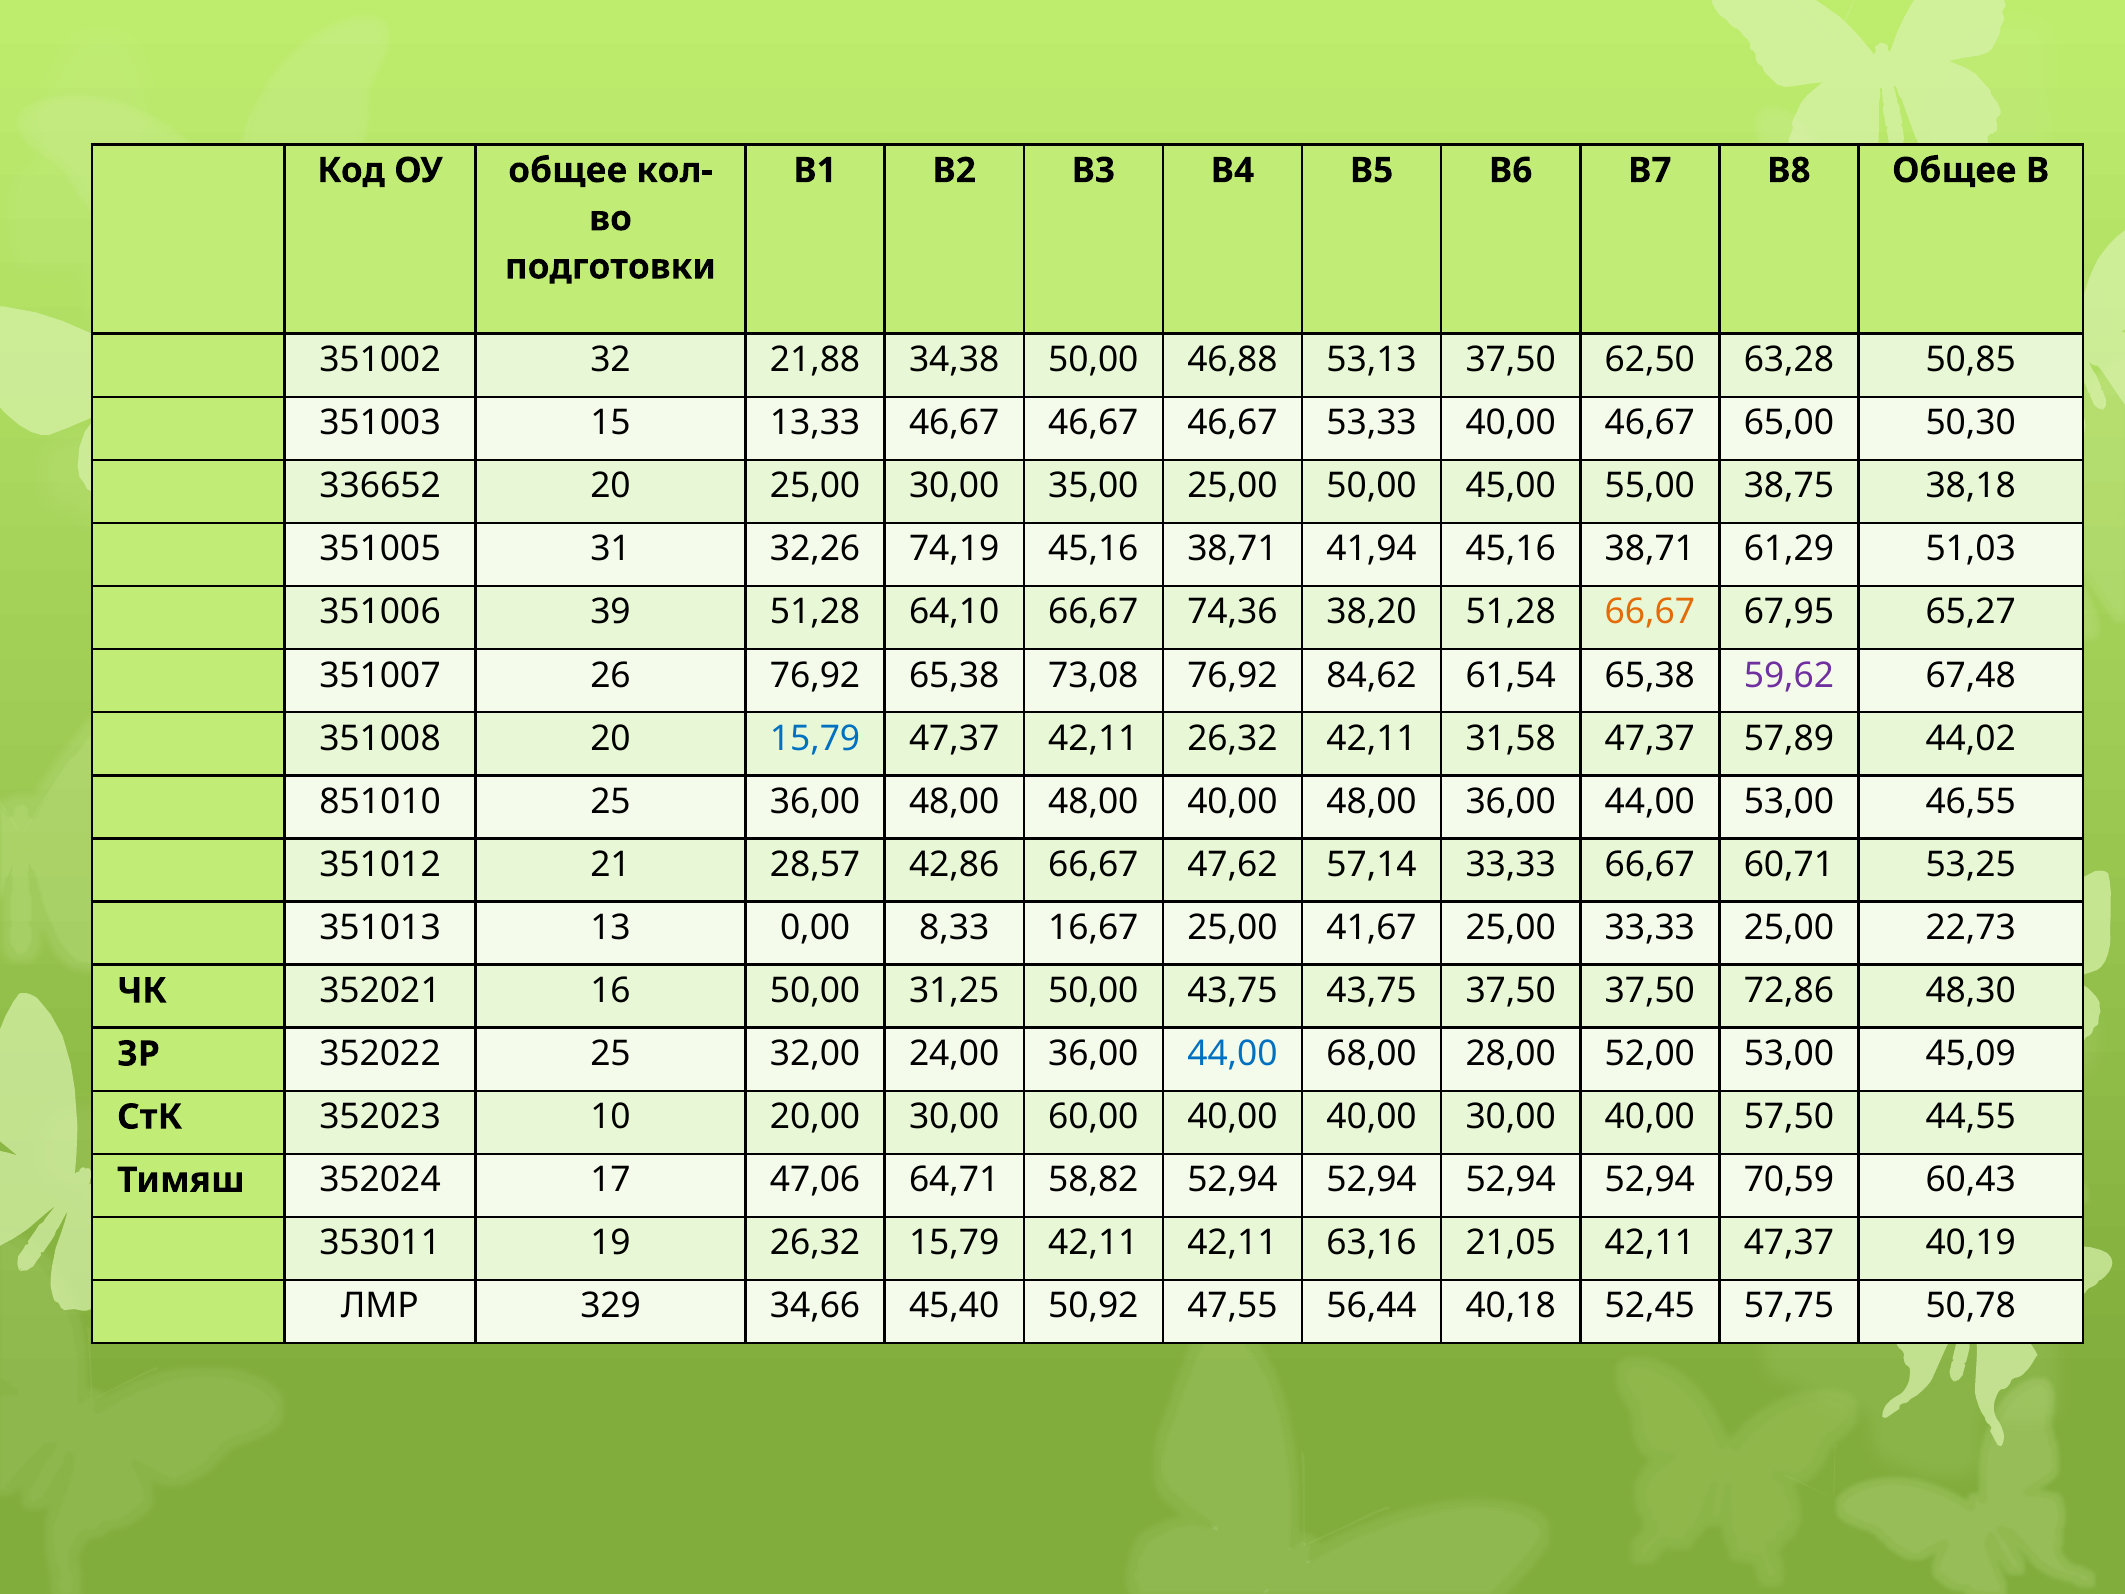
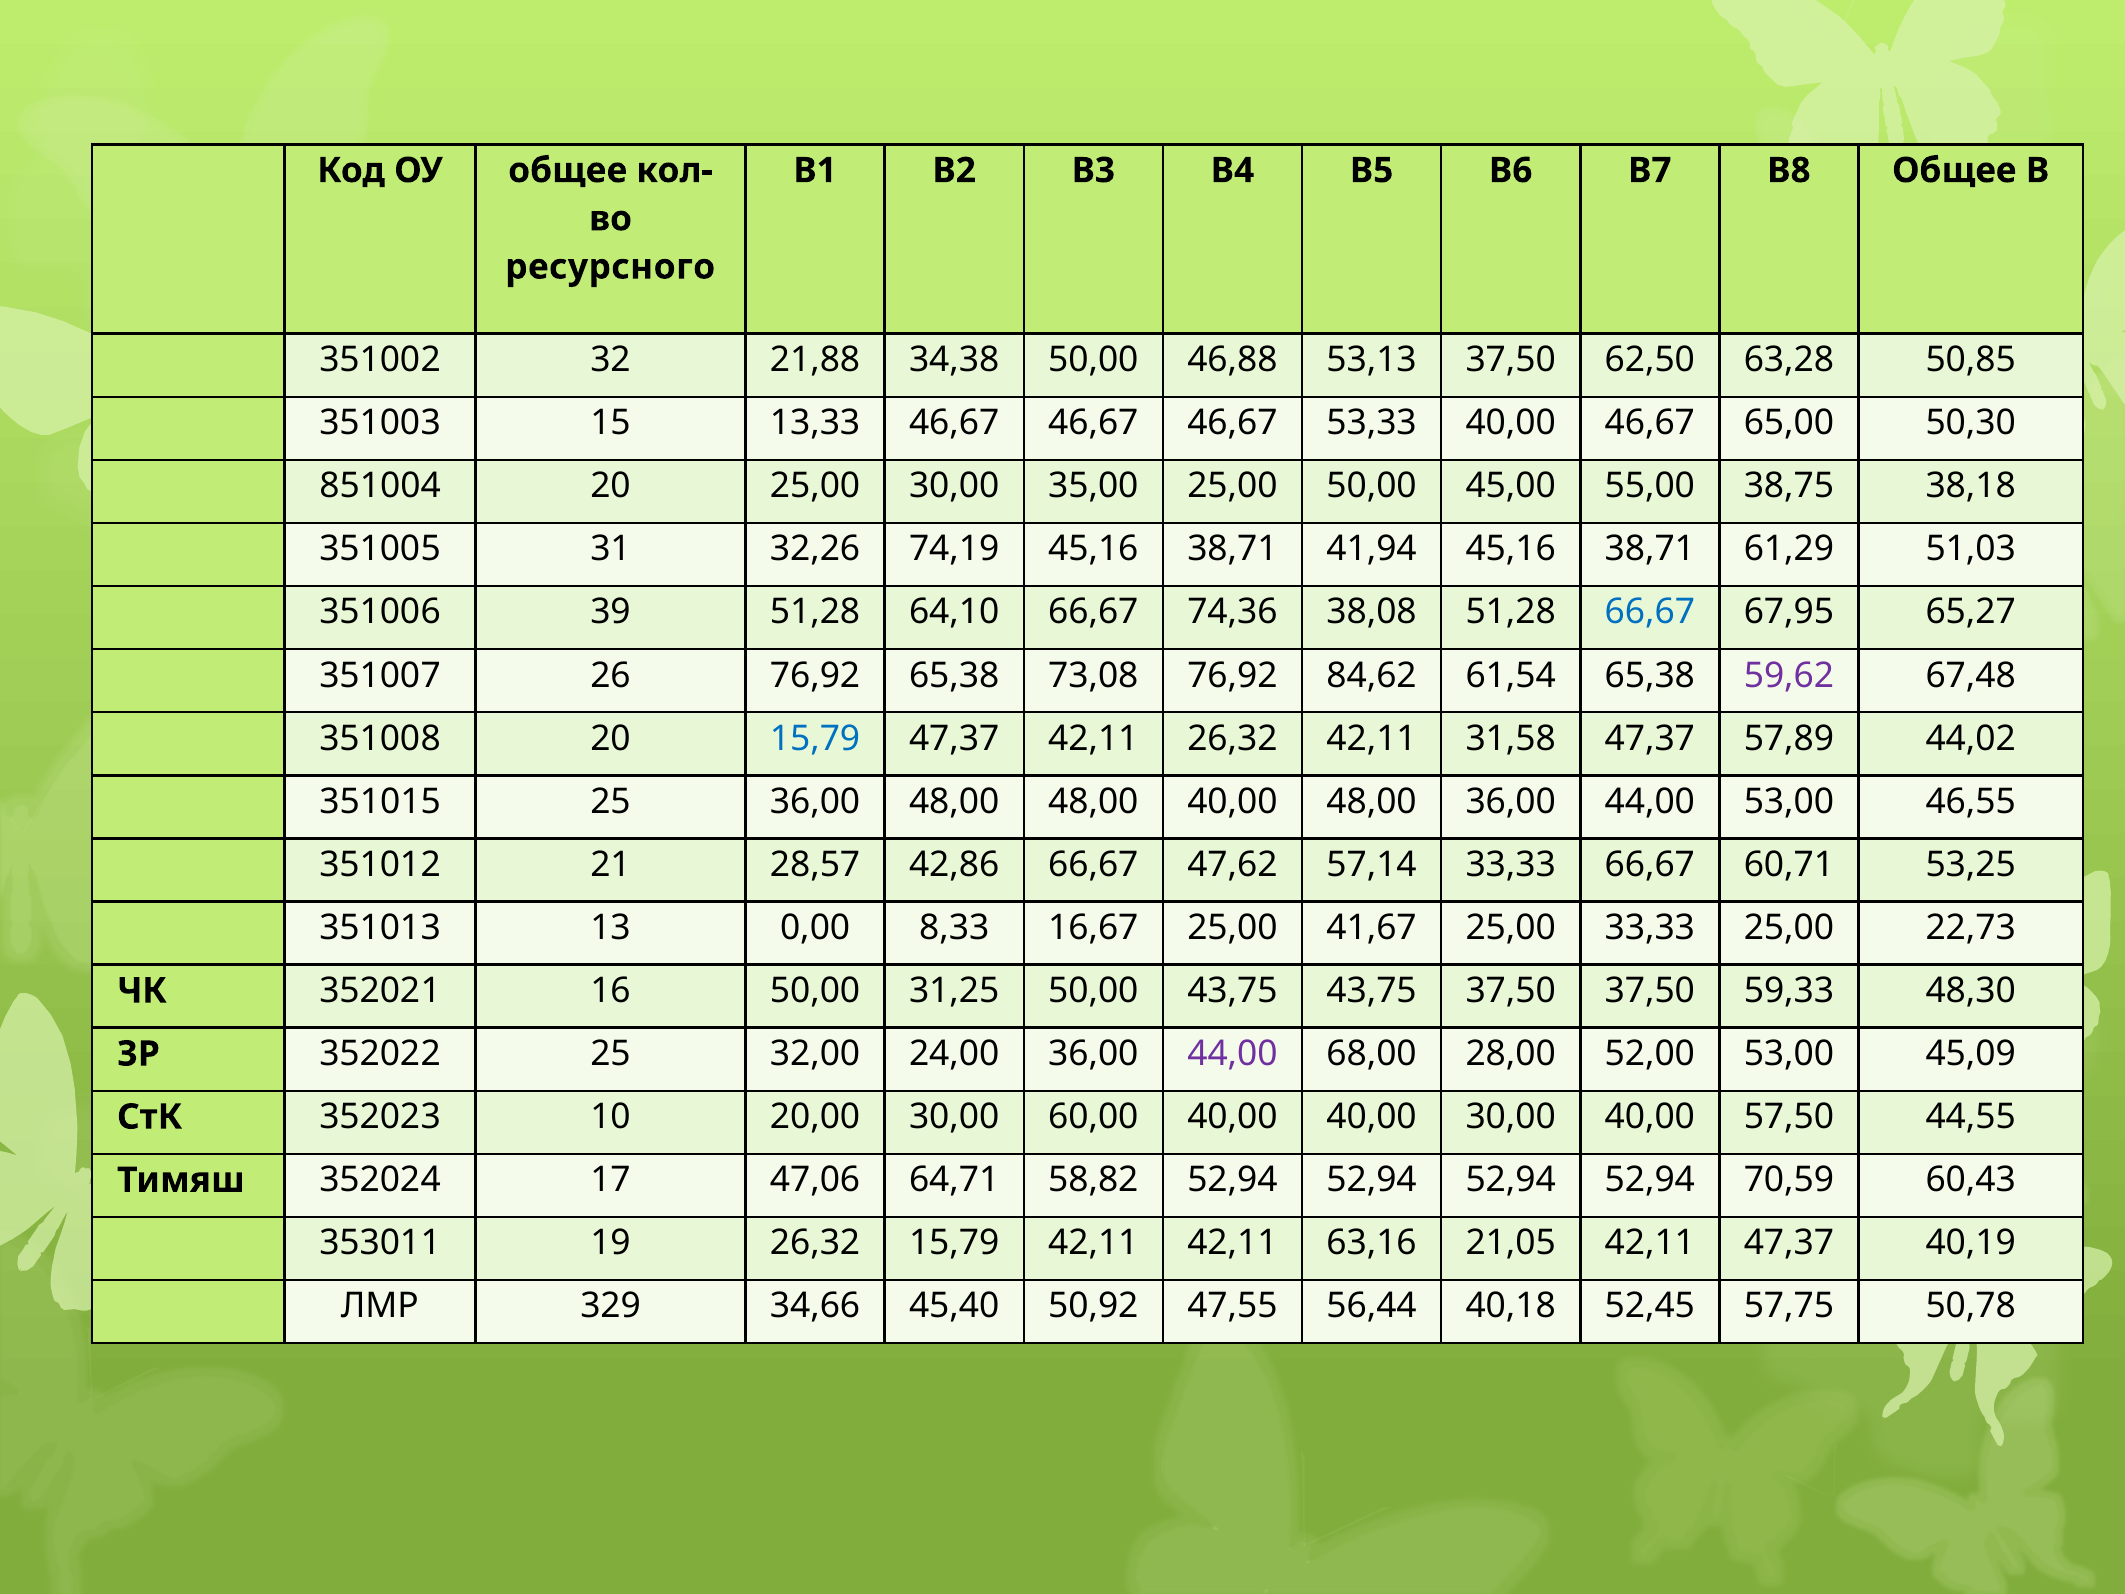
подготовки: подготовки -> ресурсного
336652: 336652 -> 851004
38,20: 38,20 -> 38,08
66,67 at (1650, 612) colour: orange -> blue
851010: 851010 -> 351015
72,86: 72,86 -> 59,33
44,00 at (1232, 1054) colour: blue -> purple
